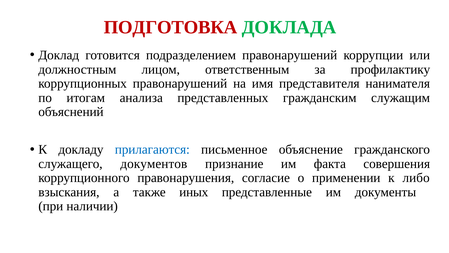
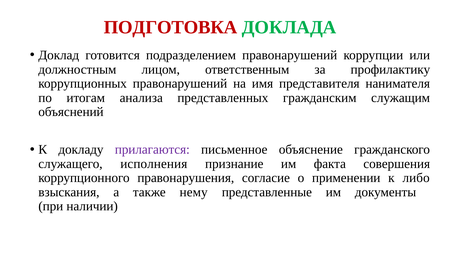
прилагаются colour: blue -> purple
документов: документов -> исполнения
иных: иных -> нему
